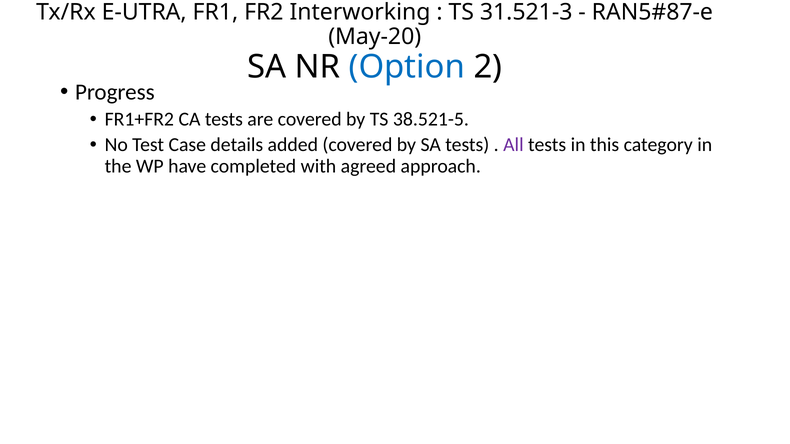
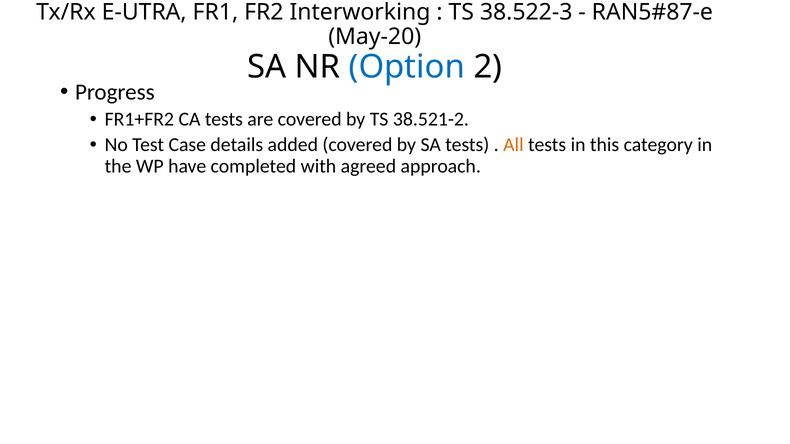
31.521-3: 31.521-3 -> 38.522-3
38.521-5: 38.521-5 -> 38.521-2
All colour: purple -> orange
